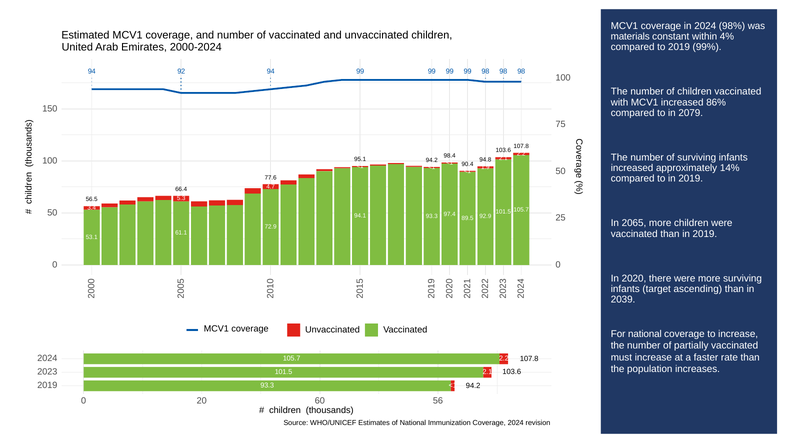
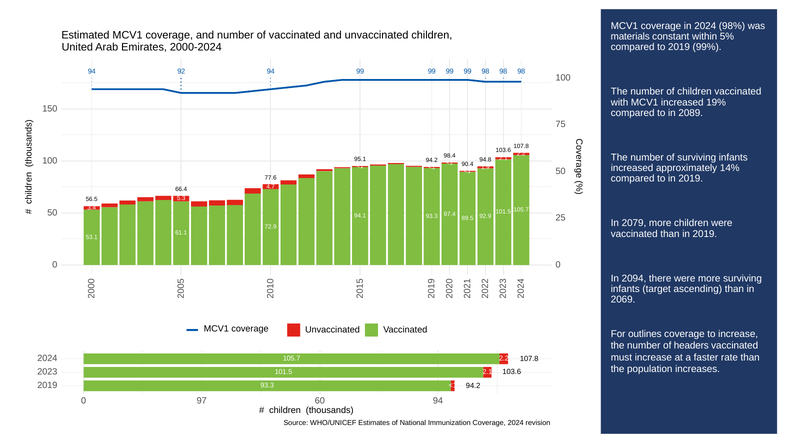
4%: 4% -> 5%
86%: 86% -> 19%
2079: 2079 -> 2089
2065: 2065 -> 2079
2020: 2020 -> 2094
2039: 2039 -> 2069
For national: national -> outlines
partially: partially -> headers
20: 20 -> 97
60 56: 56 -> 94
